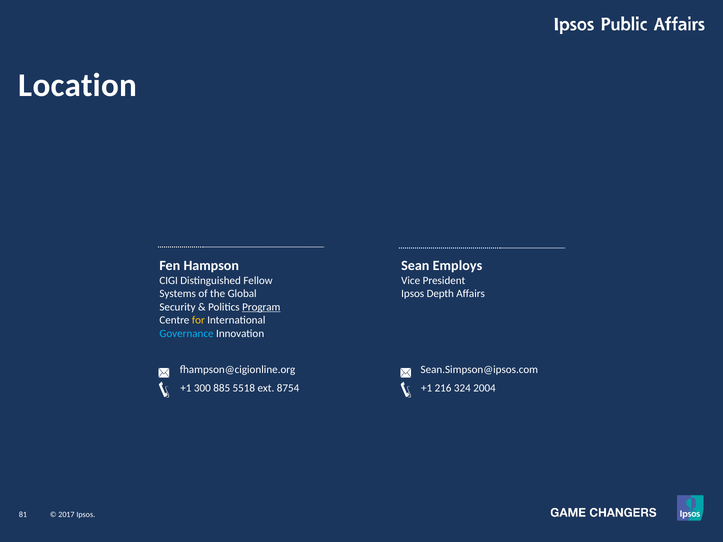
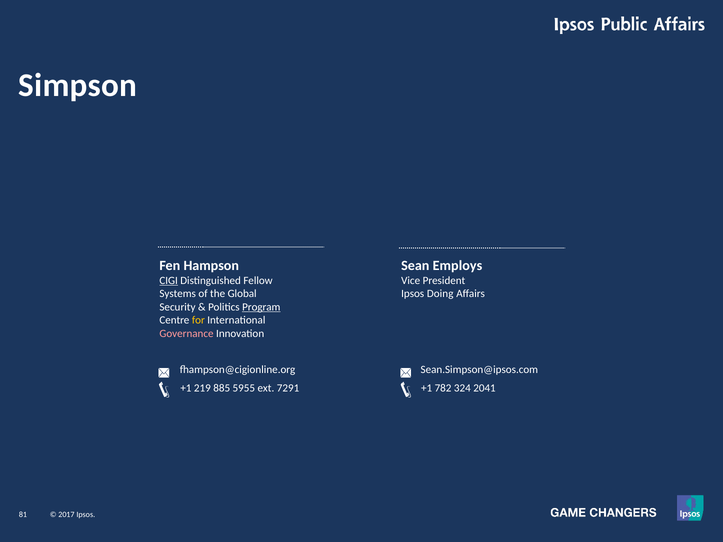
Location: Location -> Simpson
CIGI underline: none -> present
Depth: Depth -> Doing
Governance colour: light blue -> pink
300: 300 -> 219
5518: 5518 -> 5955
8754: 8754 -> 7291
216: 216 -> 782
2004: 2004 -> 2041
